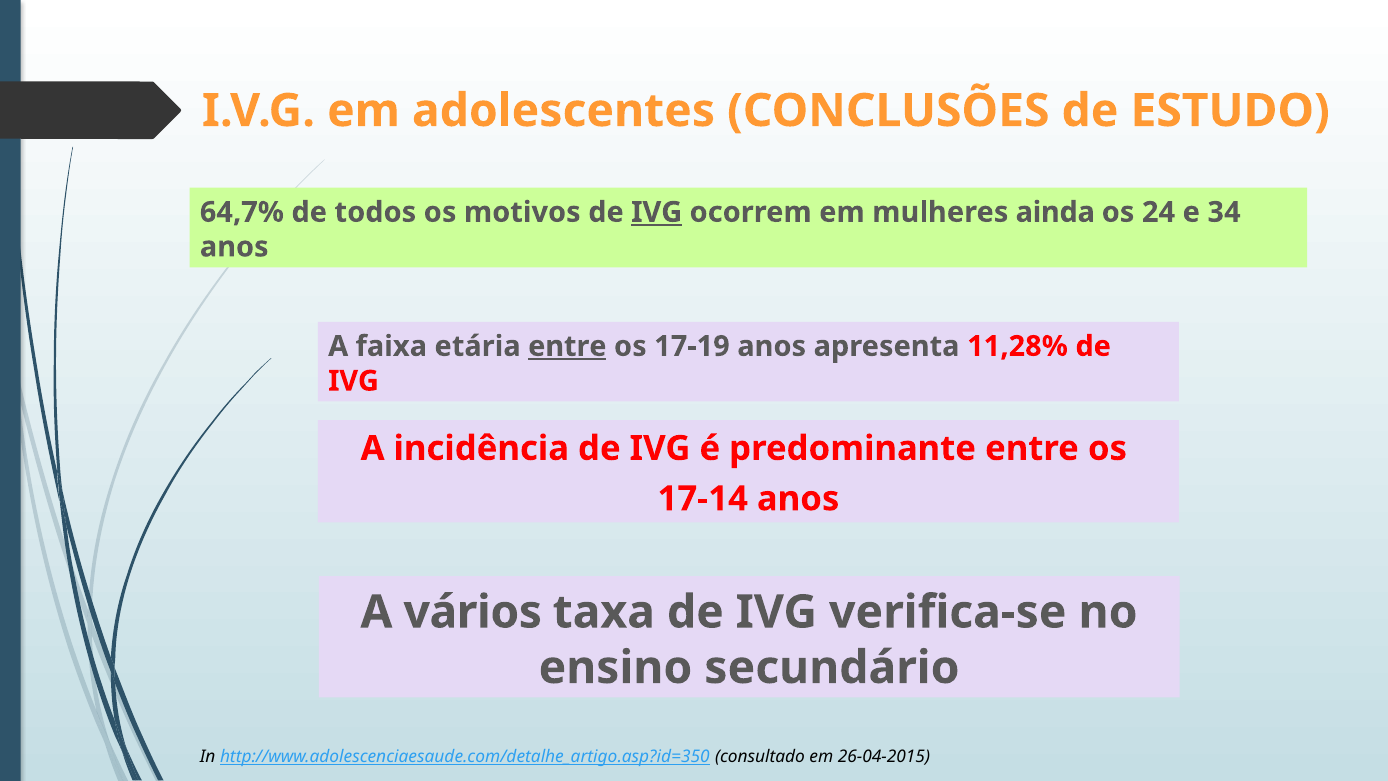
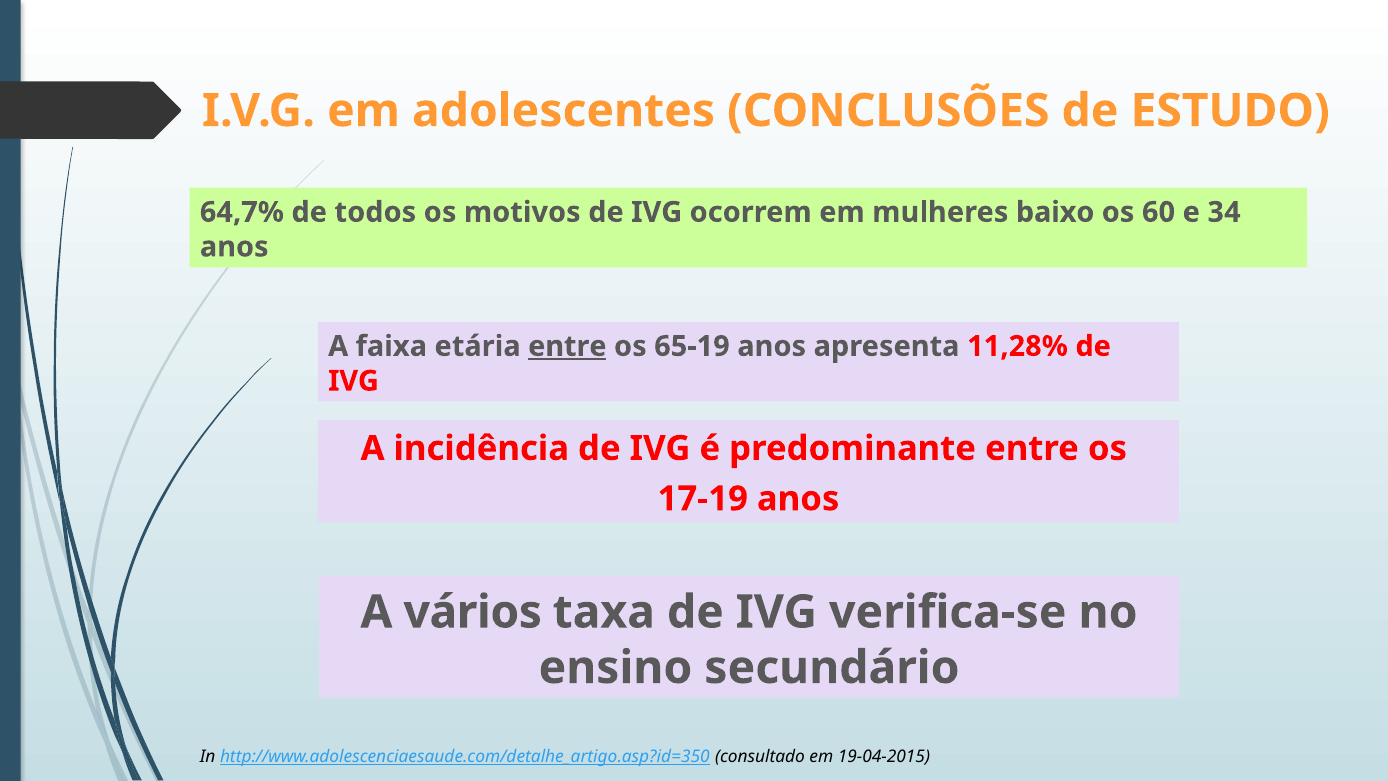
IVG at (657, 212) underline: present -> none
ainda: ainda -> baixo
24: 24 -> 60
17-19: 17-19 -> 65-19
17-14: 17-14 -> 17-19
26-04-2015: 26-04-2015 -> 19-04-2015
